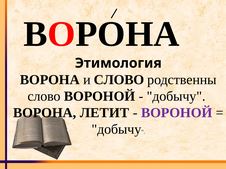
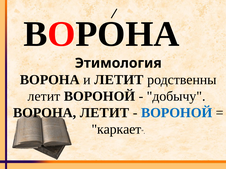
и СЛОВО: СЛОВО -> ЛЕТИТ
слово at (44, 96): слово -> летит
ВОРОНОЙ at (177, 113) colour: purple -> blue
добычу at (116, 130): добычу -> каркает
